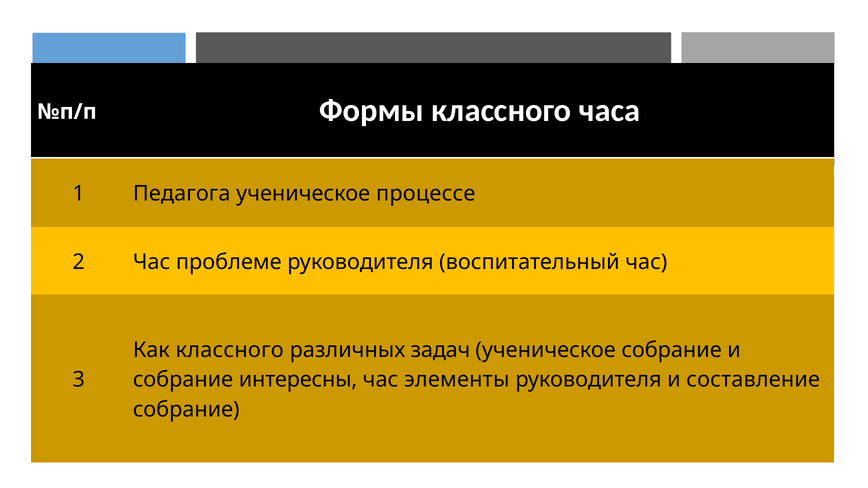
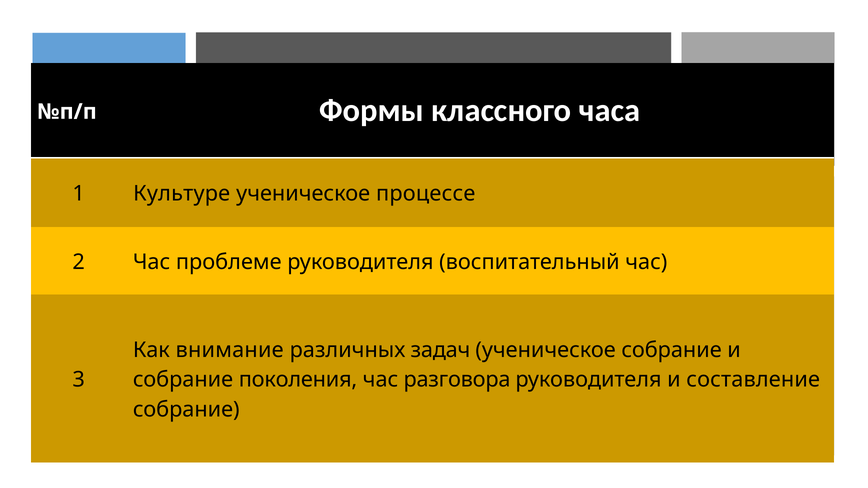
Педагога: Педагога -> Культуре
Как классного: классного -> внимание
интересны: интересны -> поколения
элементы: элементы -> разговора
